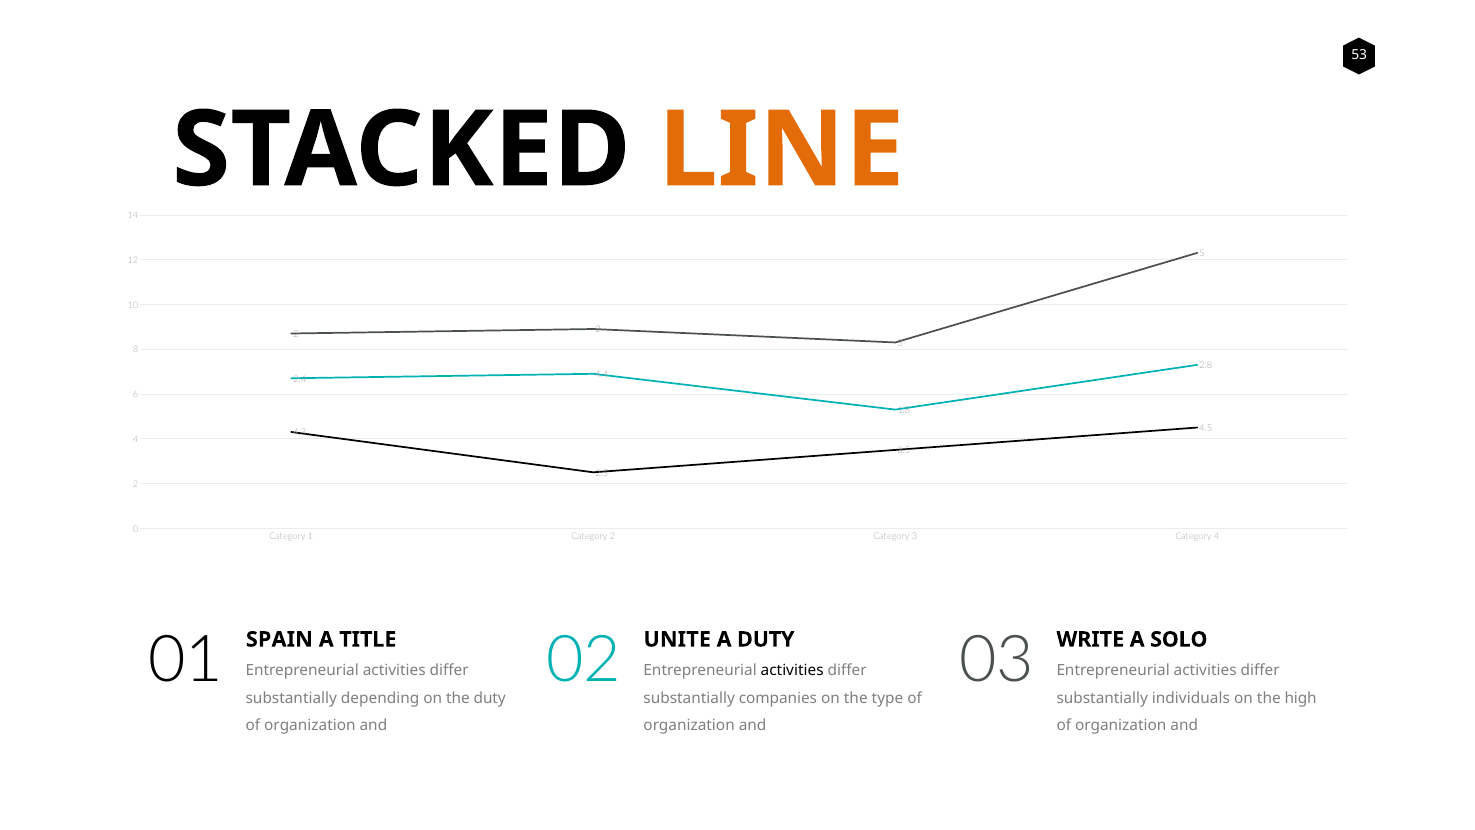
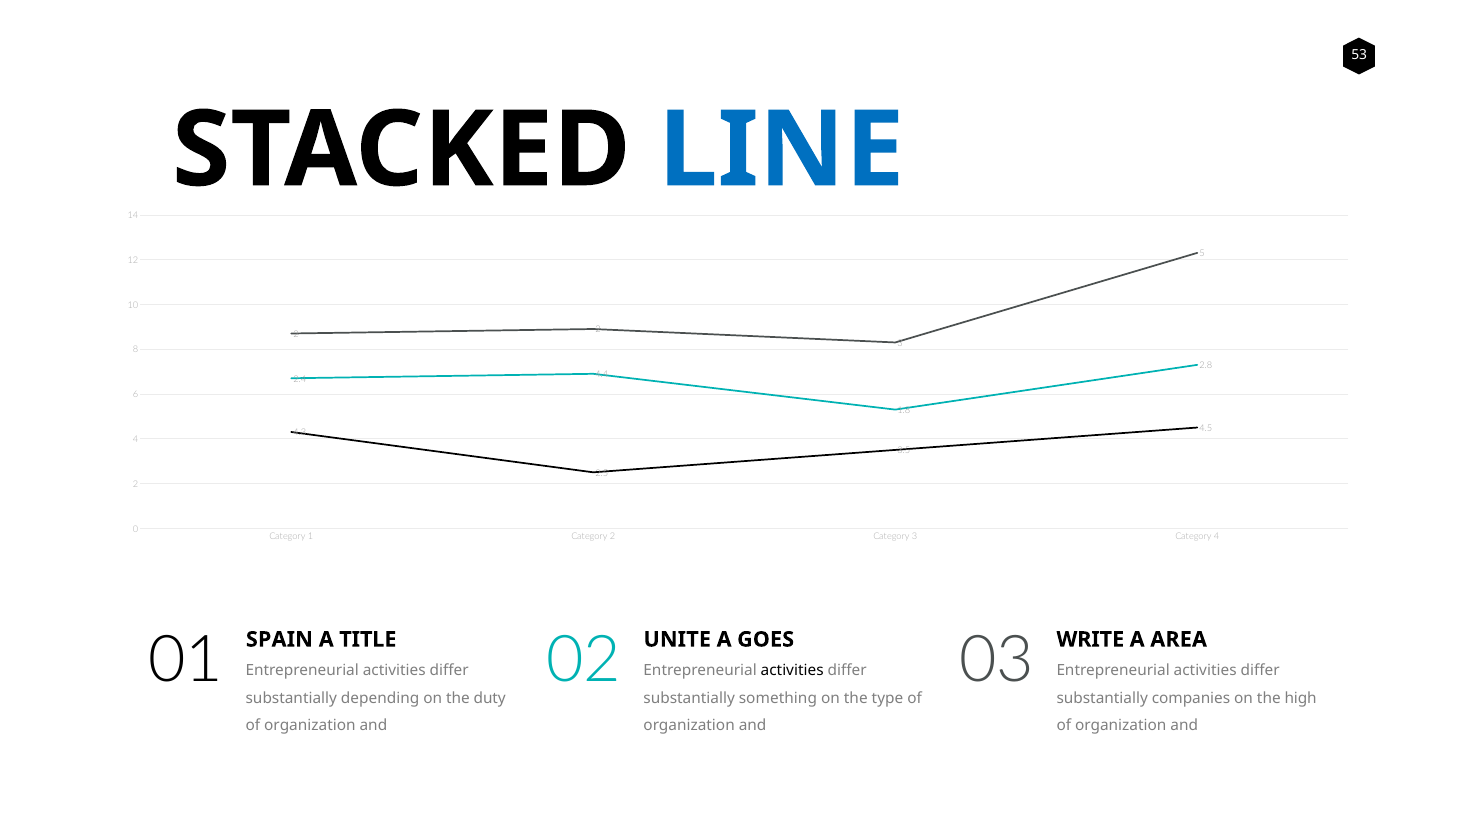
LINE colour: orange -> blue
A DUTY: DUTY -> GOES
SOLO: SOLO -> AREA
companies: companies -> something
individuals: individuals -> companies
